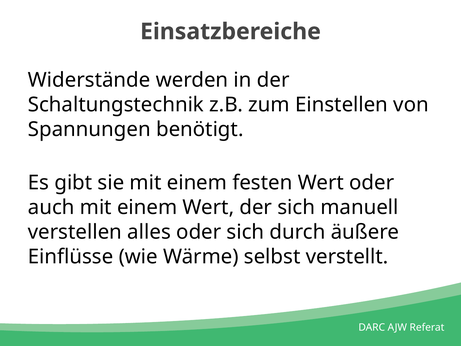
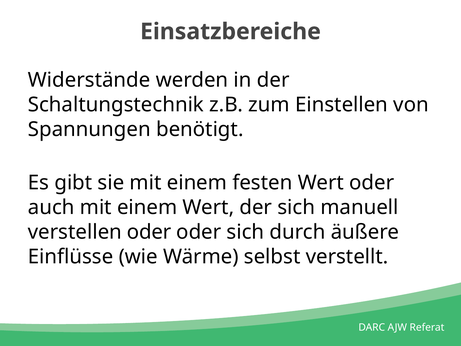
verstellen alles: alles -> oder
